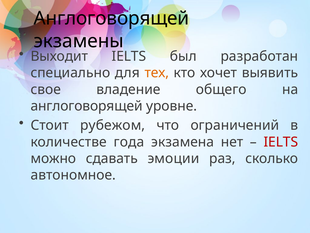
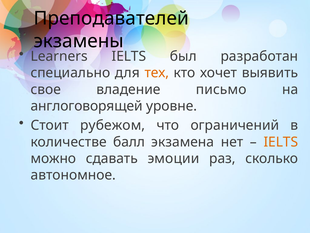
Англоговорящей at (111, 18): Англоговорящей -> Преподавателей
Выходит: Выходит -> Learners
общего: общего -> письмо
года: года -> балл
IELTS at (281, 142) colour: red -> orange
